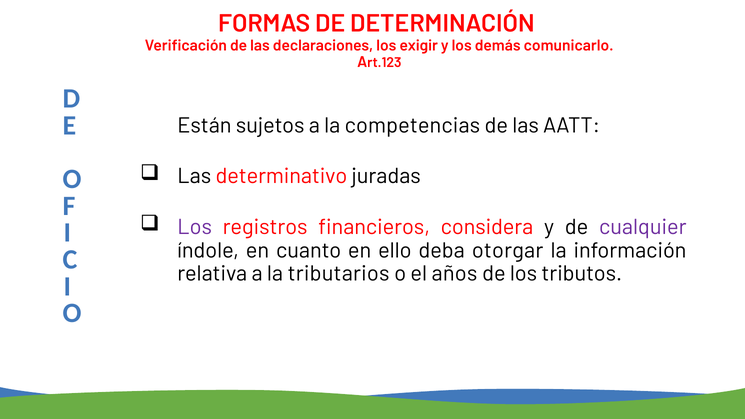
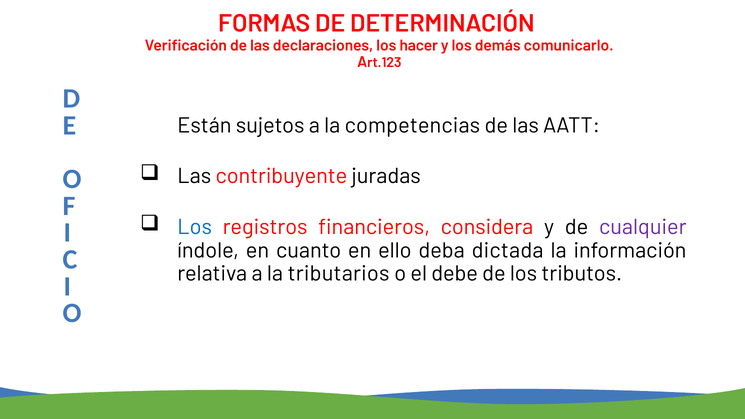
exigir: exigir -> hacer
determinativo: determinativo -> contribuyente
Los at (195, 227) colour: purple -> blue
otorgar: otorgar -> dictada
años: años -> debe
